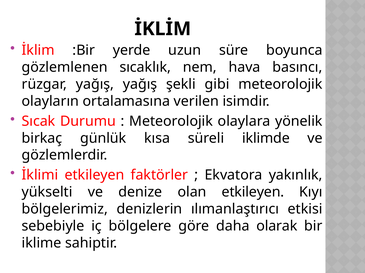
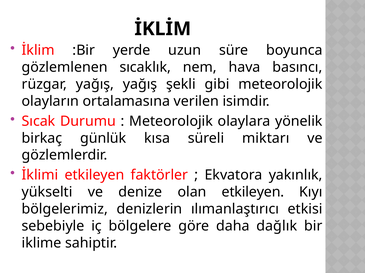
iklimde: iklimde -> miktarı
olarak: olarak -> dağlık
